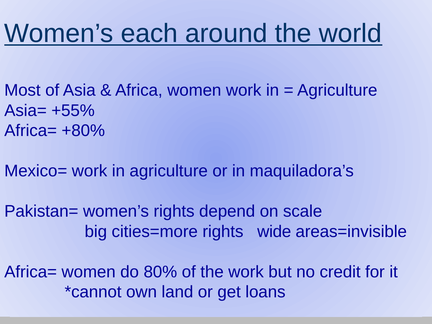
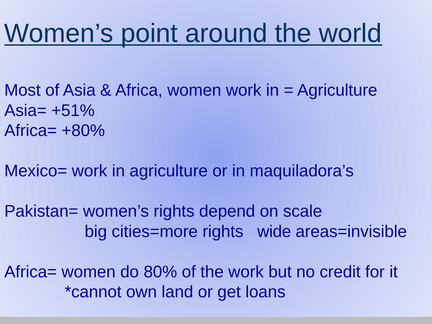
each: each -> point
+55%: +55% -> +51%
